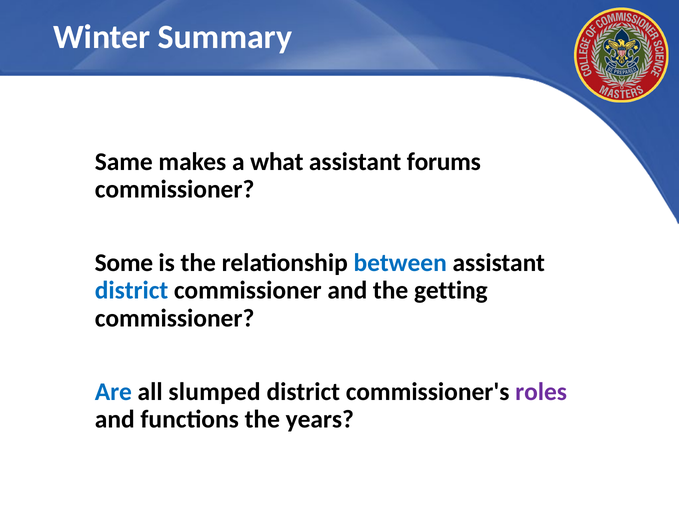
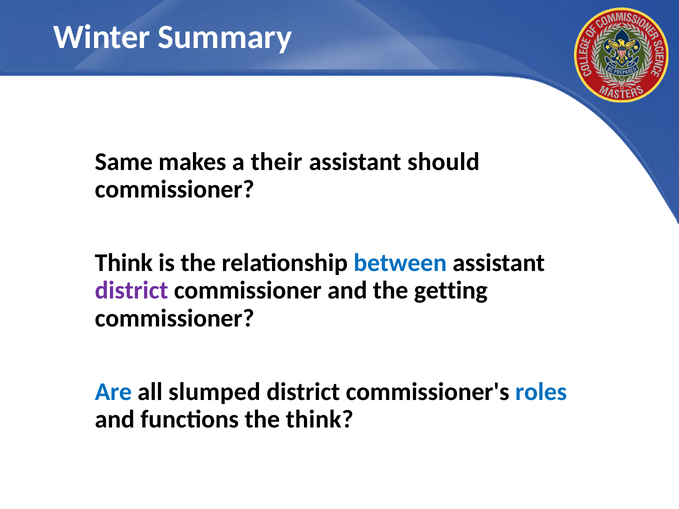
what: what -> their
forums: forums -> should
Some at (124, 263): Some -> Think
district at (132, 291) colour: blue -> purple
roles colour: purple -> blue
the years: years -> think
